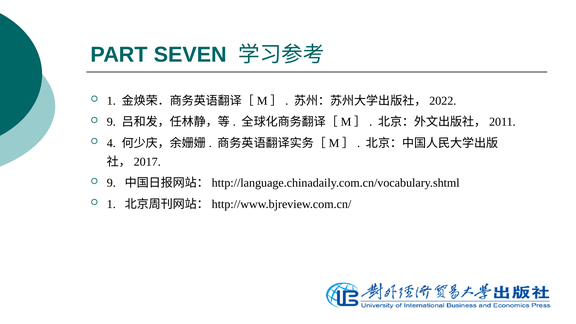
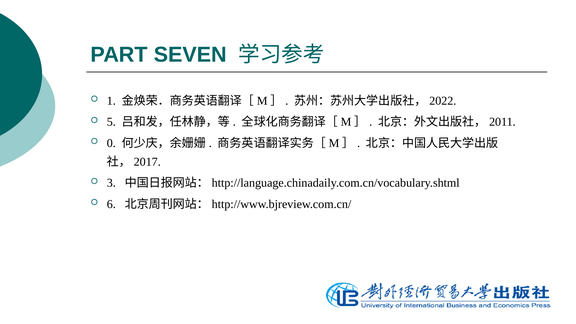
9 at (111, 122): 9 -> 5
4: 4 -> 0
9 at (111, 183): 9 -> 3
1 at (111, 204): 1 -> 6
